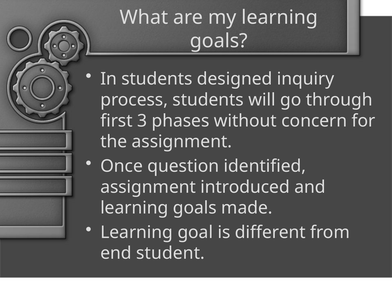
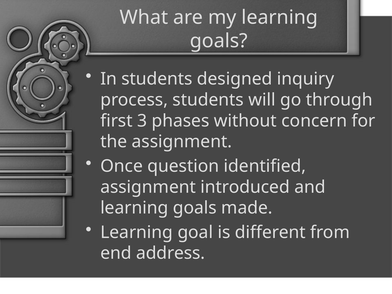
student: student -> address
